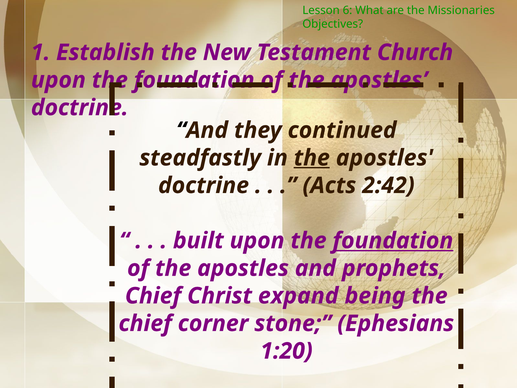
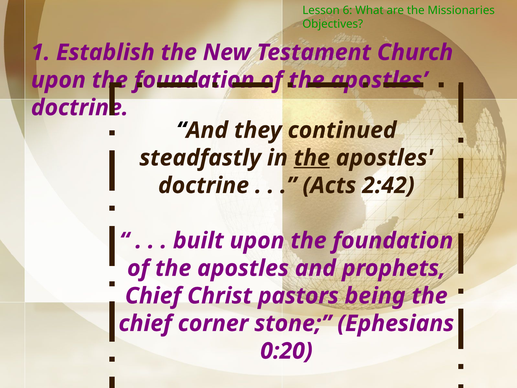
foundation at (393, 241) underline: present -> none
expand: expand -> pastors
1:20: 1:20 -> 0:20
